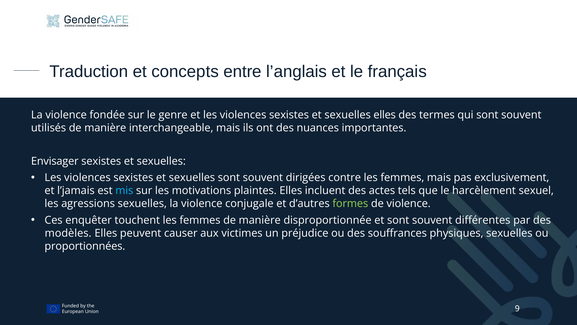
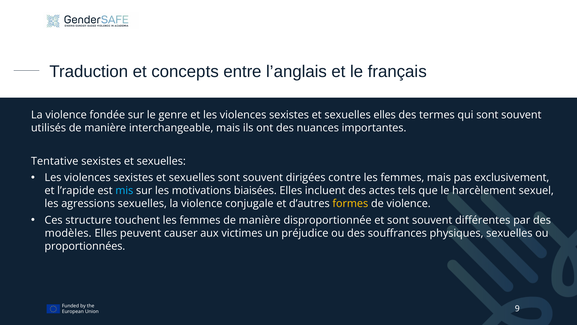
Envisager: Envisager -> Tentative
l’jamais: l’jamais -> l’rapide
plaintes: plaintes -> biaisées
formes colour: light green -> yellow
enquêter: enquêter -> structure
